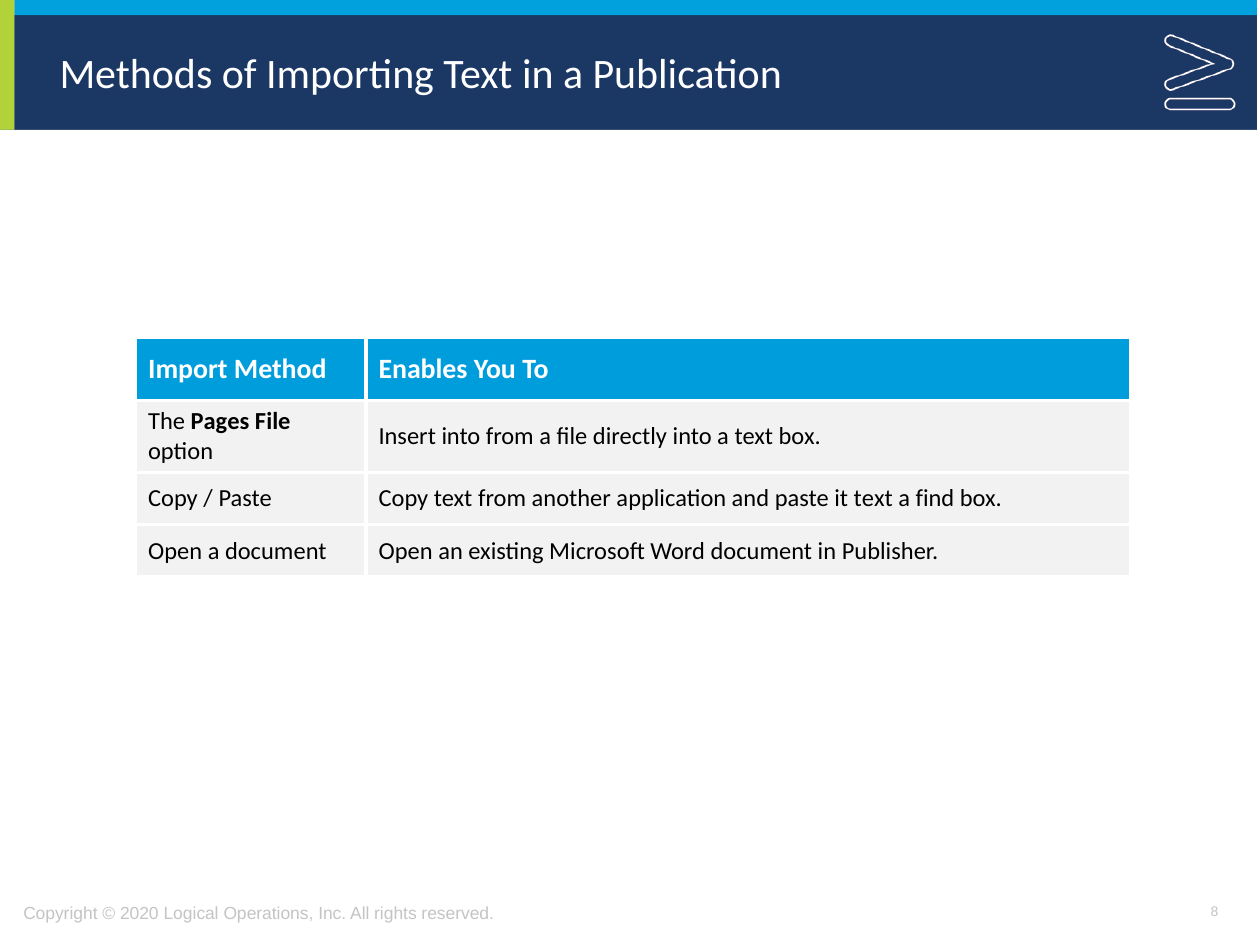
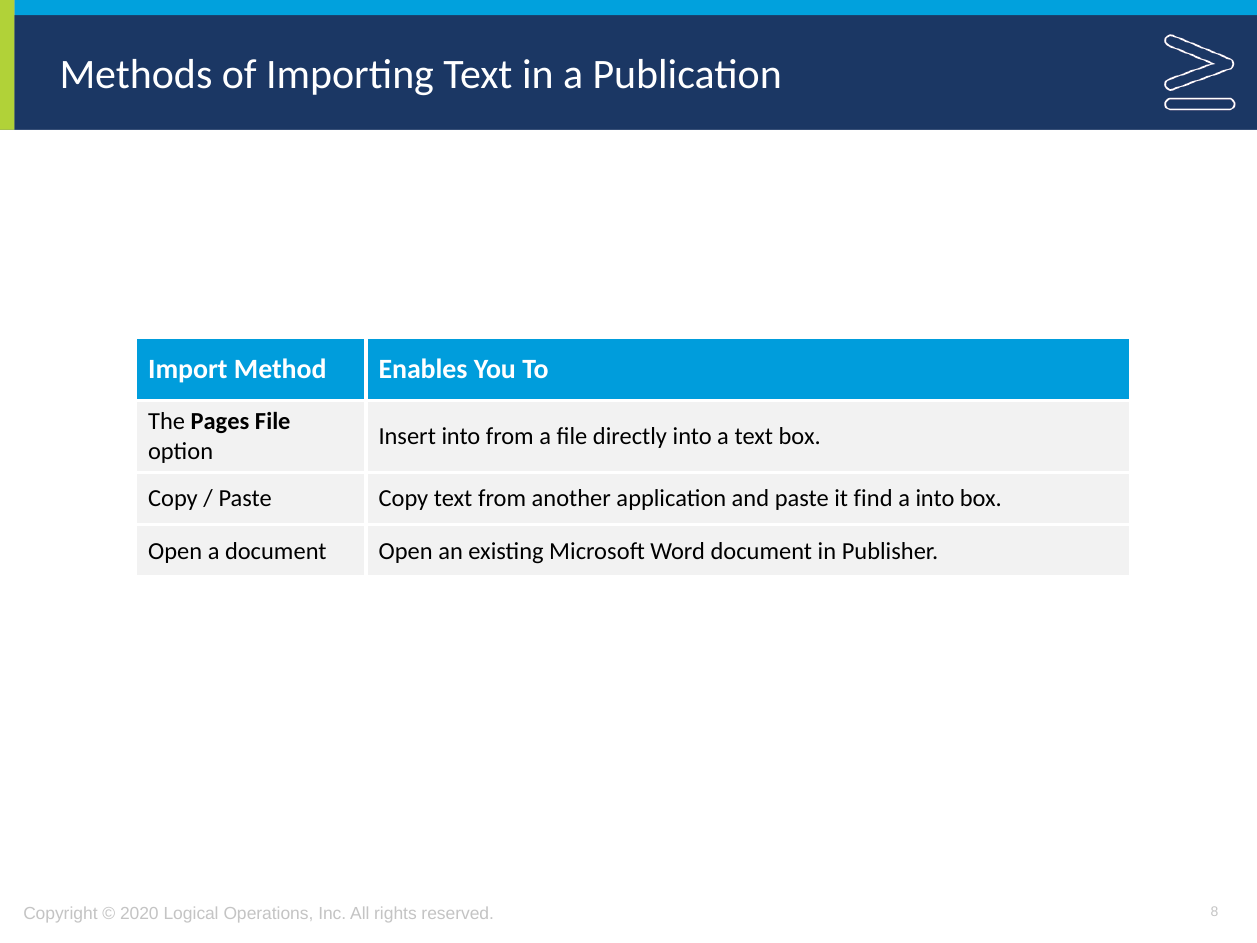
it text: text -> find
a find: find -> into
